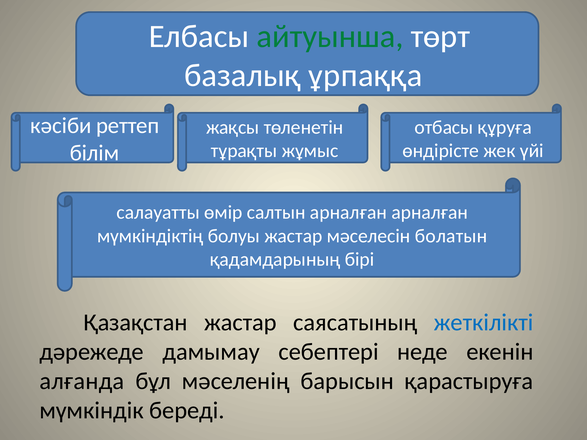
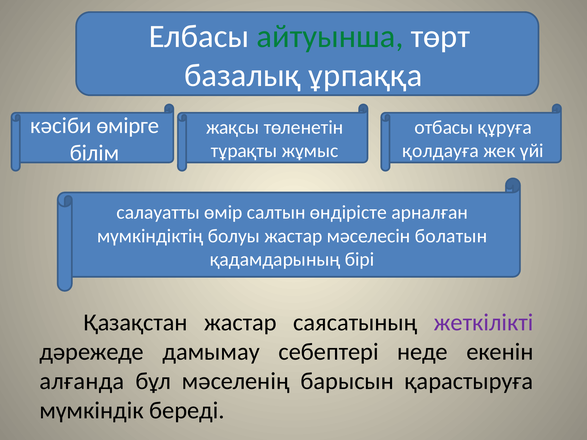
реттеп: реттеп -> өмірге
өндірісте: өндірісте -> қолдауға
салтын арналған: арналған -> өндірісте
жеткілікті colour: blue -> purple
